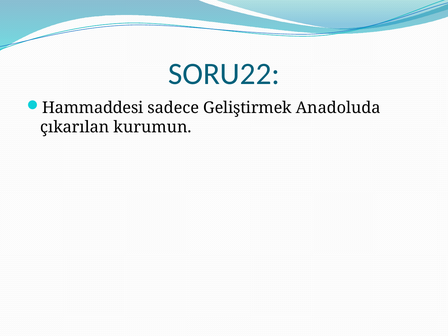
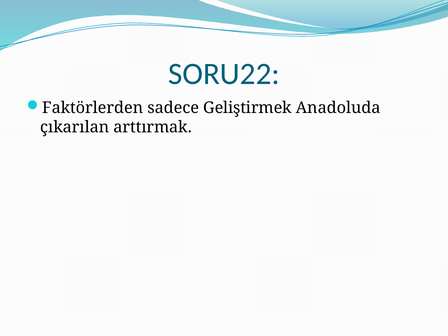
Hammaddesi: Hammaddesi -> Faktörlerden
kurumun: kurumun -> arttırmak
